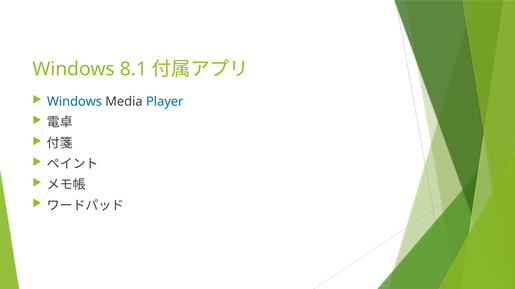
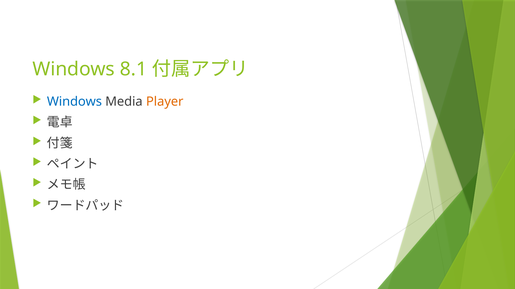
Player colour: blue -> orange
